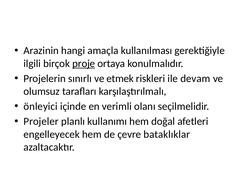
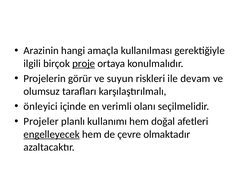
sınırlı: sınırlı -> görür
etmek: etmek -> suyun
engelleyecek underline: none -> present
bataklıklar: bataklıklar -> olmaktadır
